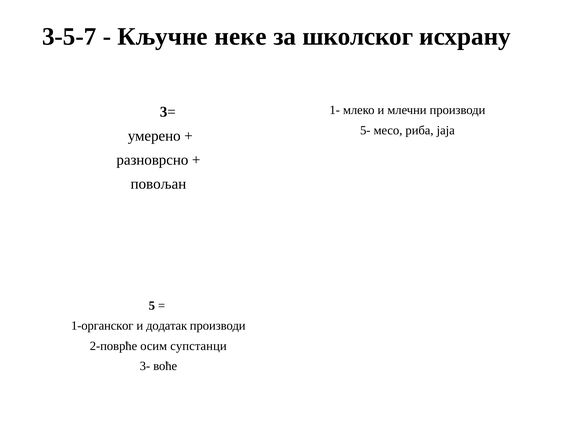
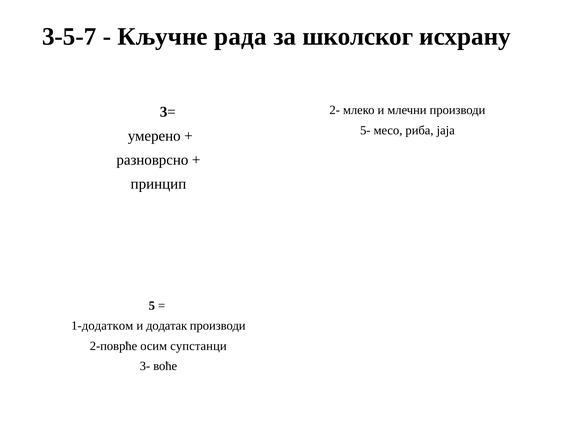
неке: неке -> рада
1-: 1- -> 2-
повољан: повољан -> принцип
1-органског: 1-органског -> 1-додатком
